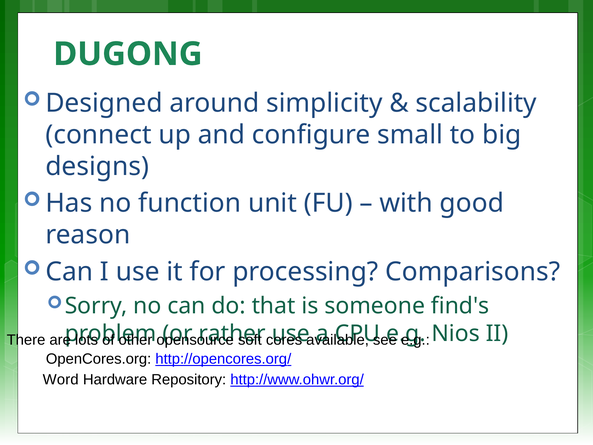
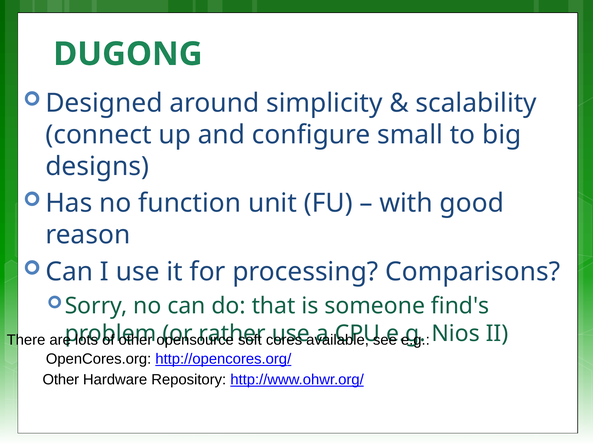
Word at (61, 379): Word -> Other
